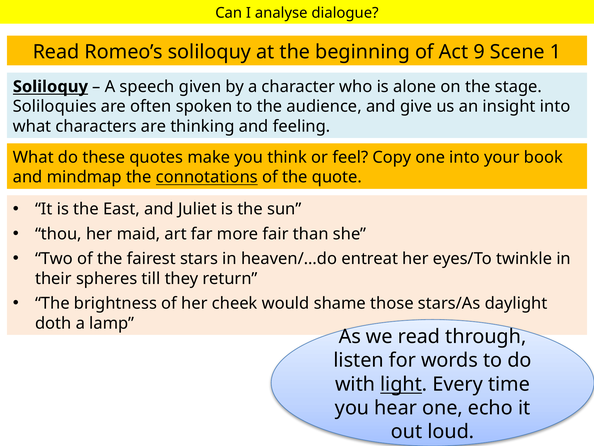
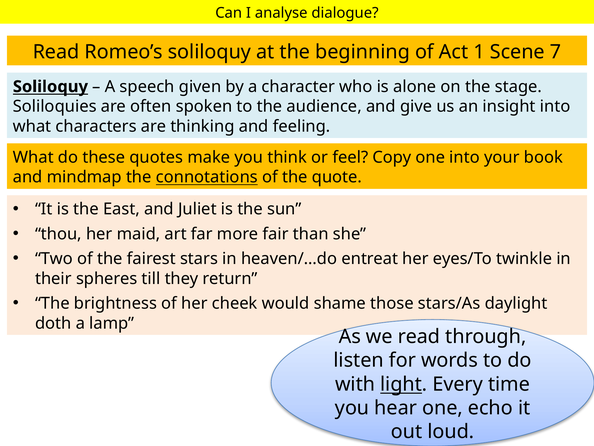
9: 9 -> 1
1: 1 -> 7
